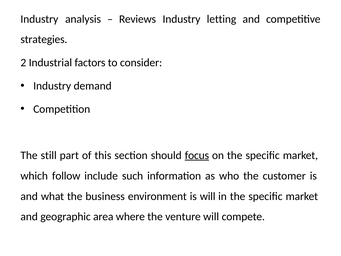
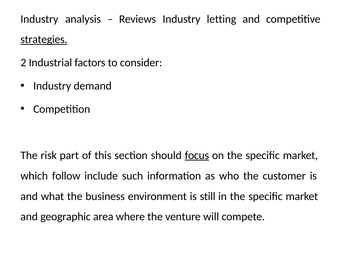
strategies underline: none -> present
still: still -> risk
is will: will -> still
